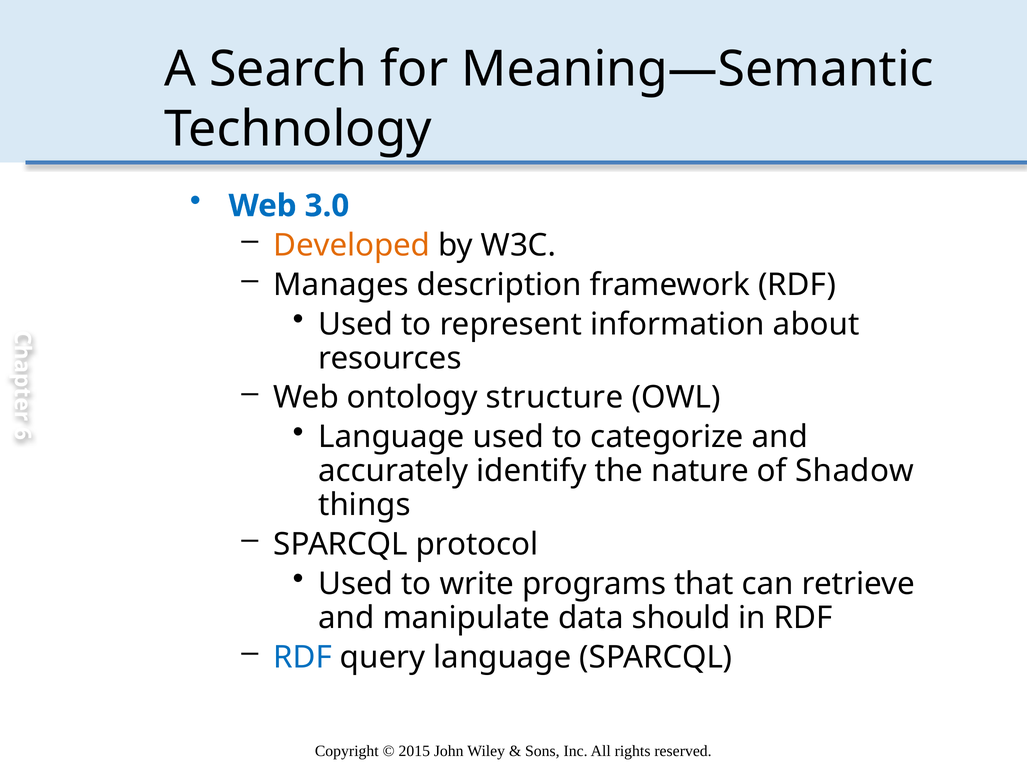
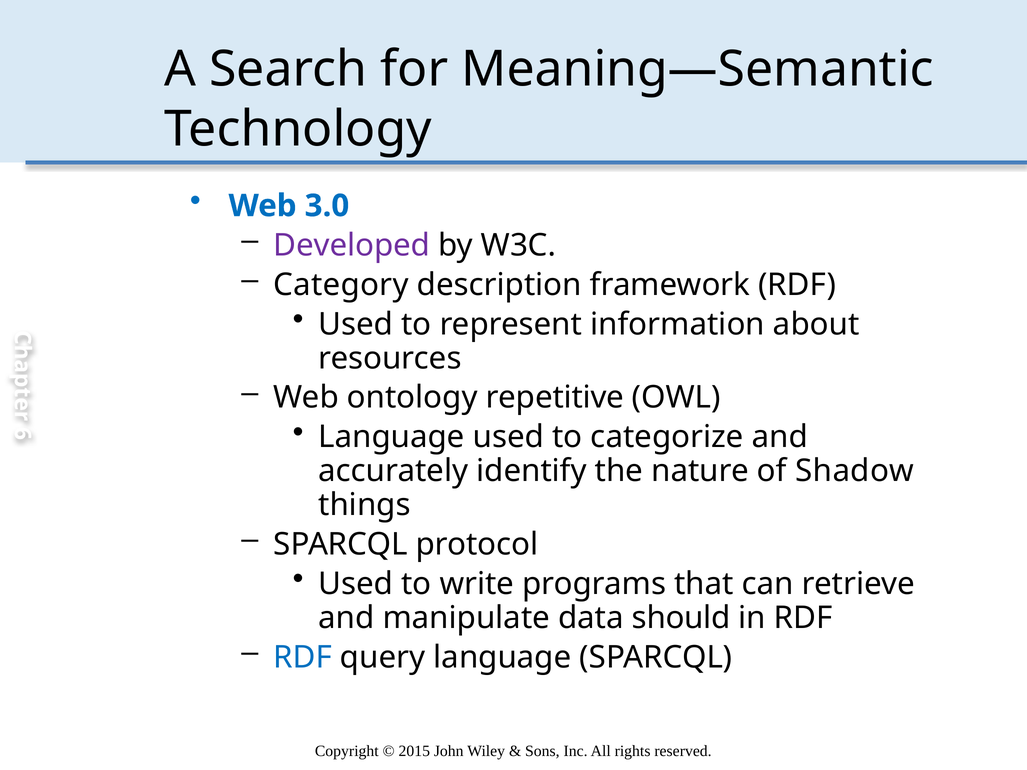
Developed colour: orange -> purple
Manages: Manages -> Category
structure: structure -> repetitive
